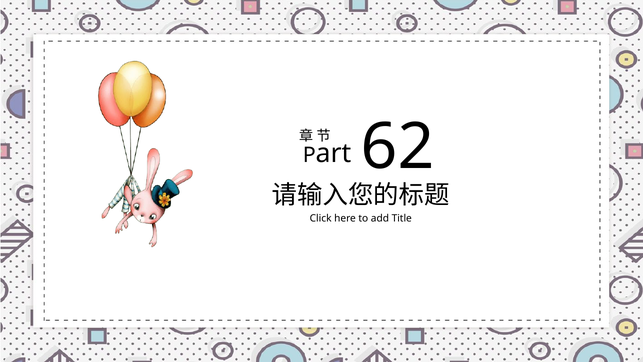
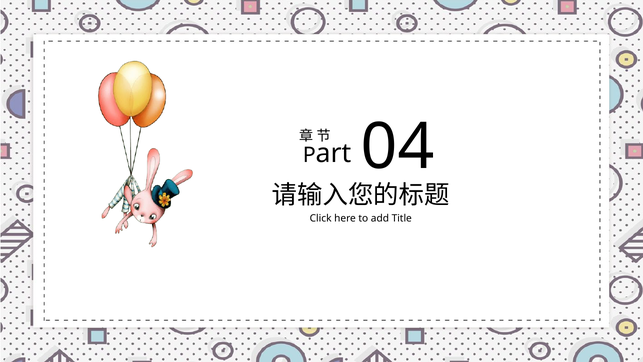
62: 62 -> 04
